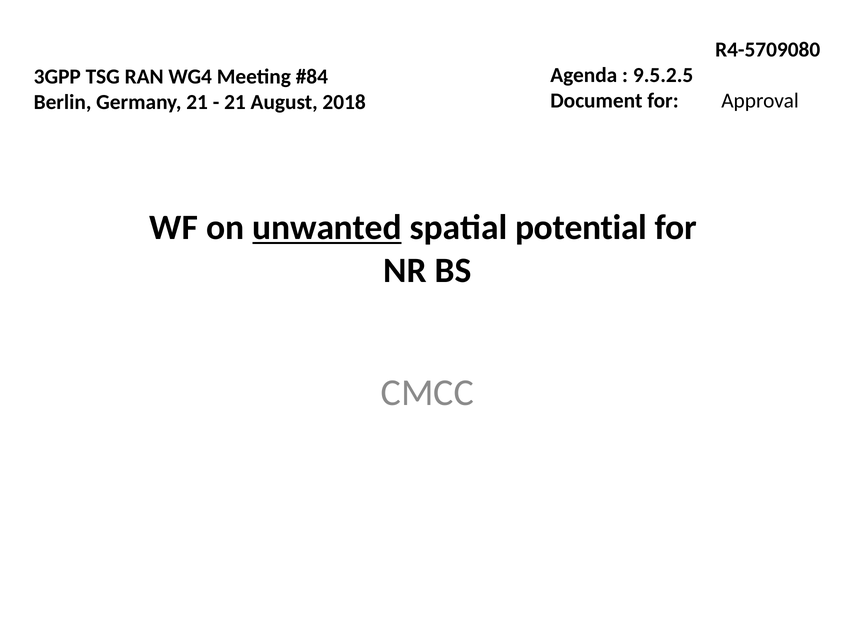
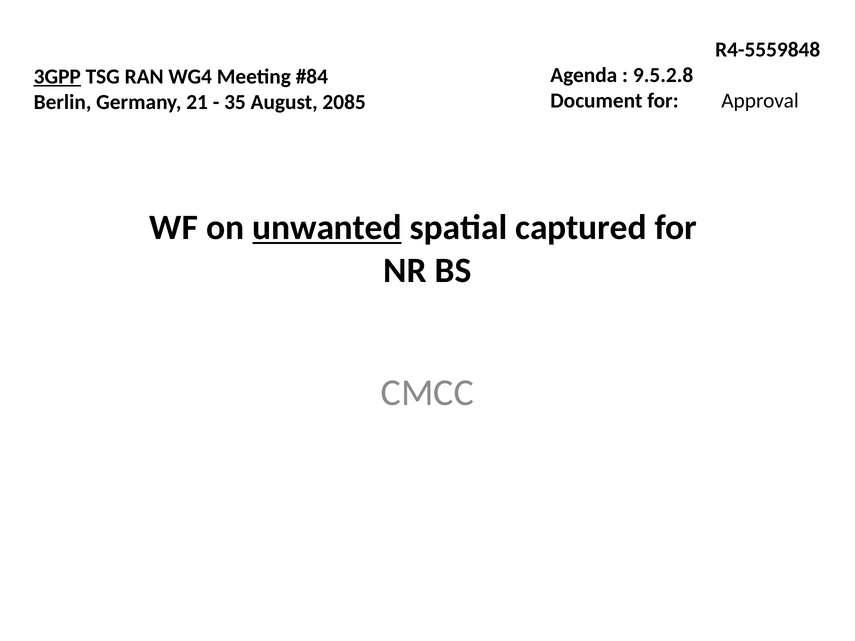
R4-5709080: R4-5709080 -> R4-5559848
9.5.2.5: 9.5.2.5 -> 9.5.2.8
3GPP underline: none -> present
21 at (235, 102): 21 -> 35
2018: 2018 -> 2085
potential: potential -> captured
